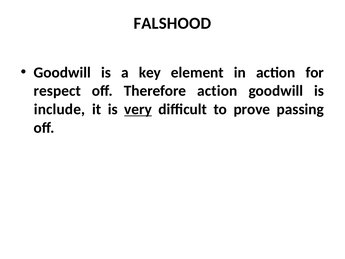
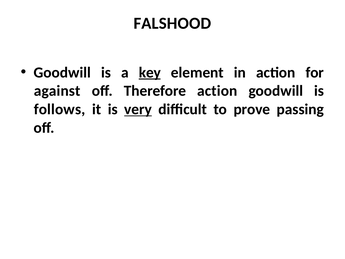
key underline: none -> present
respect: respect -> against
include: include -> follows
